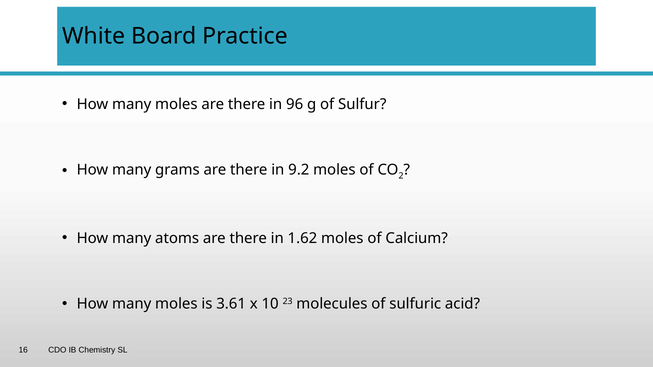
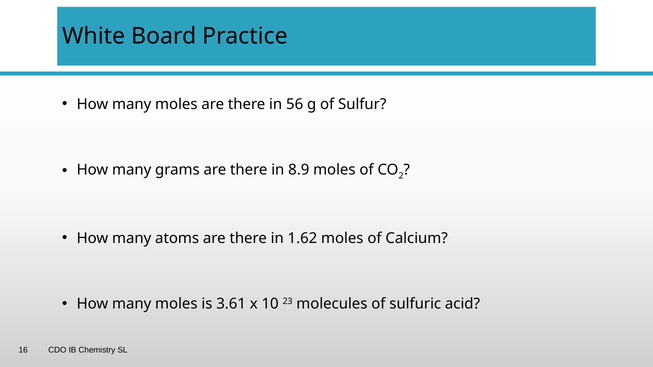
96: 96 -> 56
9.2: 9.2 -> 8.9
